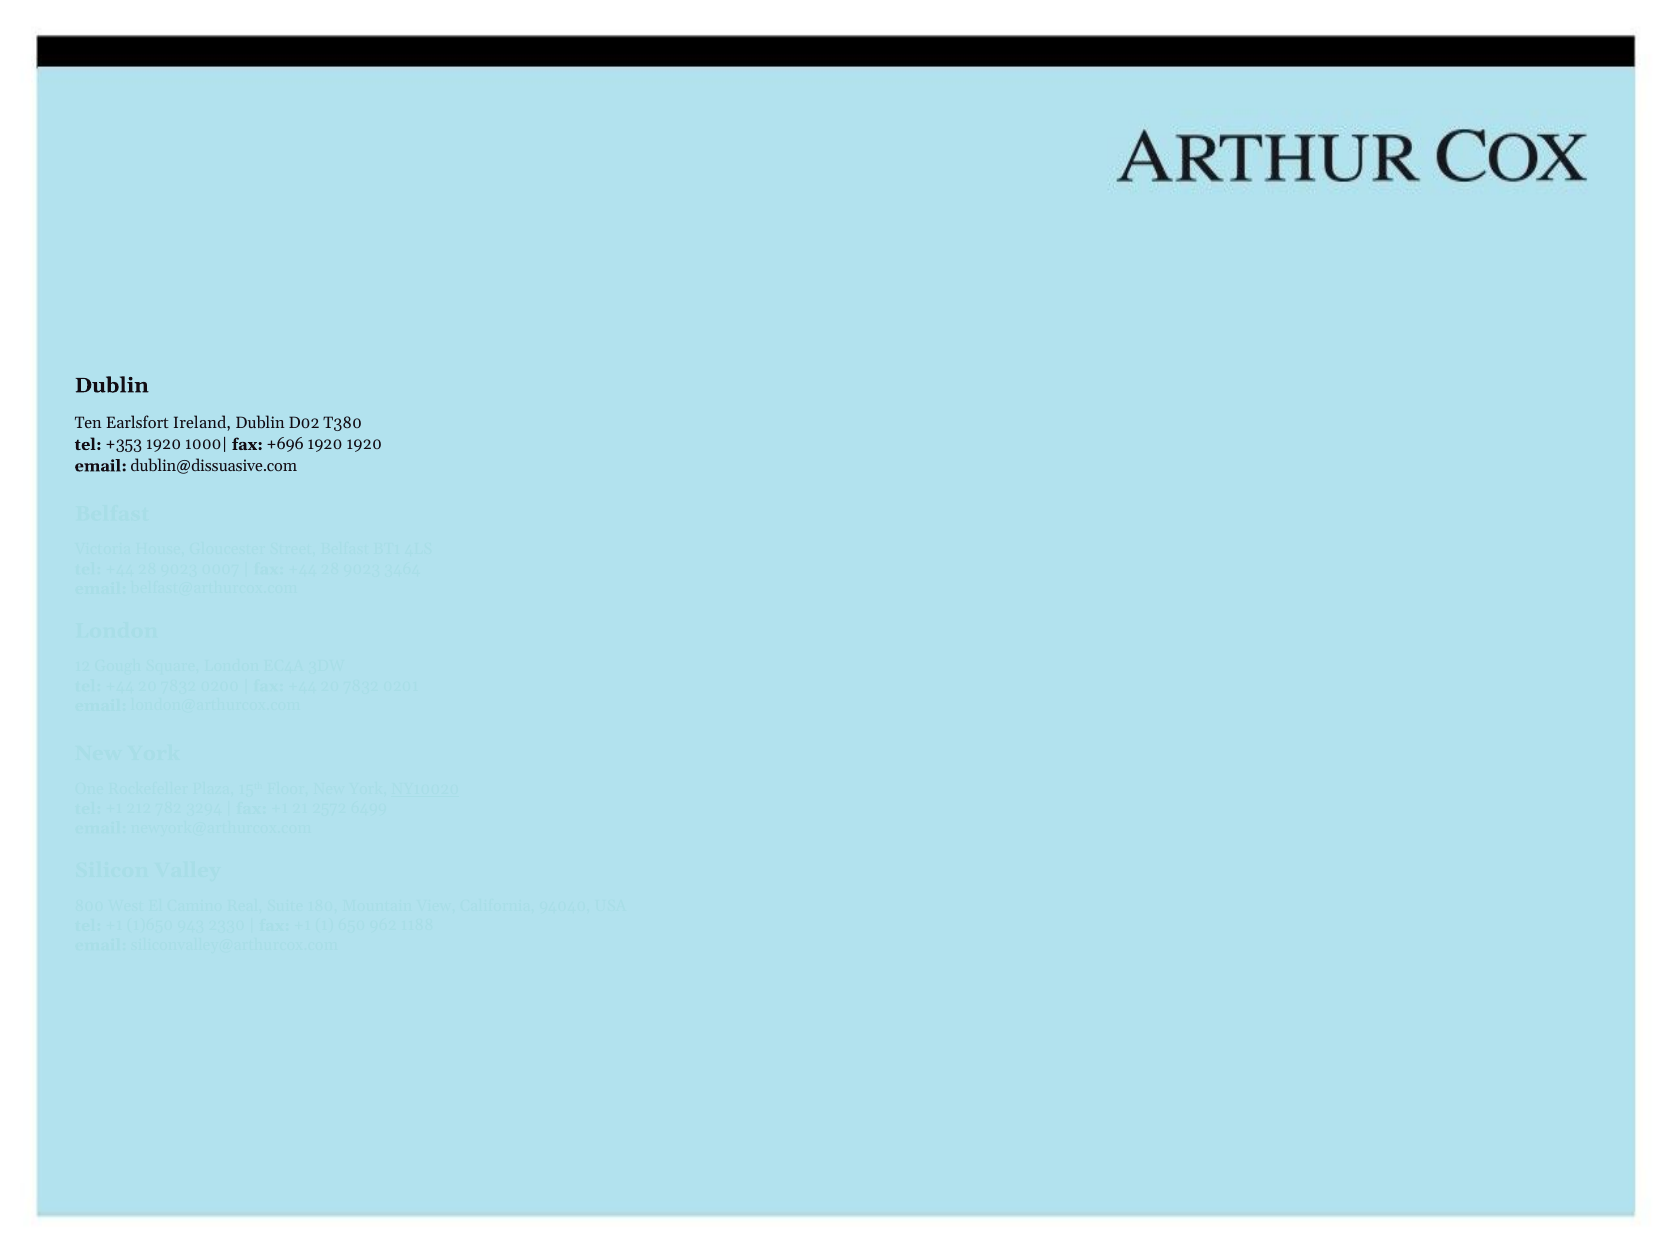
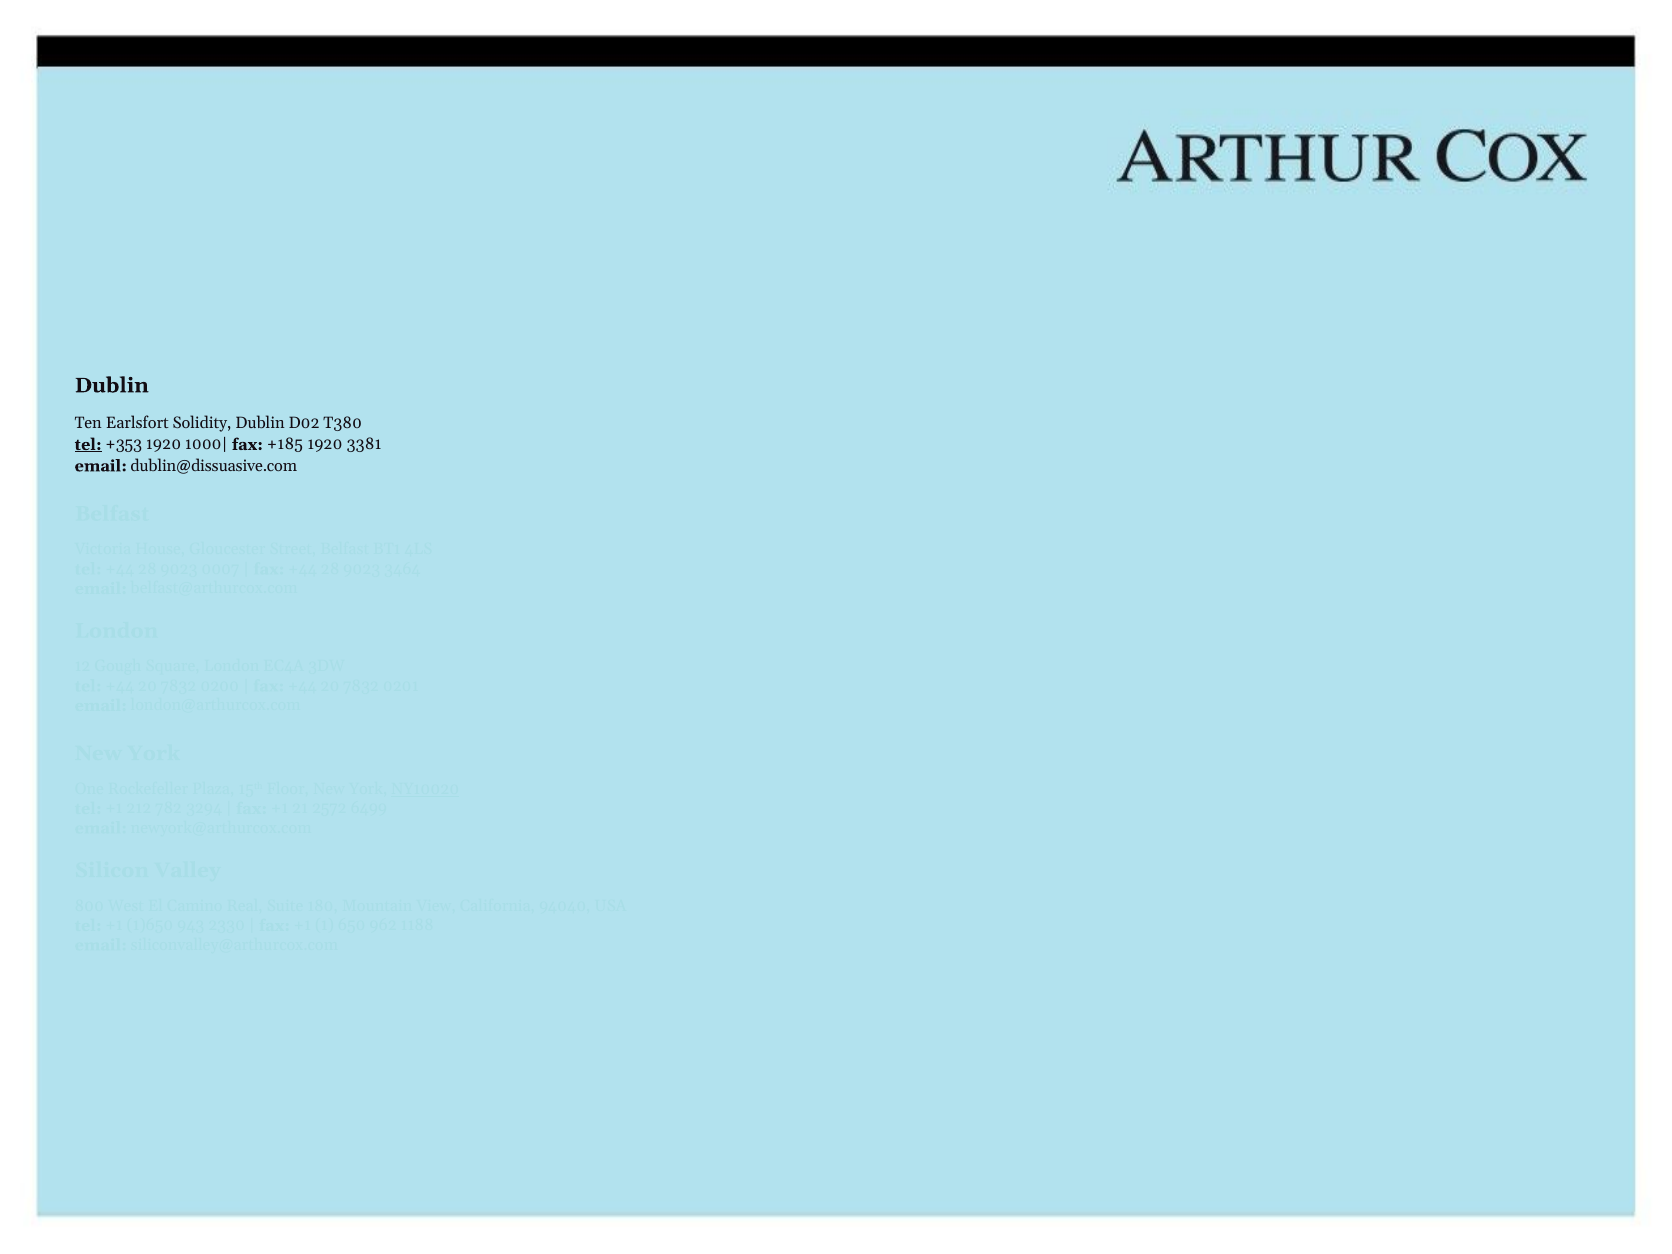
Ireland: Ireland -> Solidity
tel at (88, 445) underline: none -> present
+696: +696 -> +185
1920 1920: 1920 -> 3381
